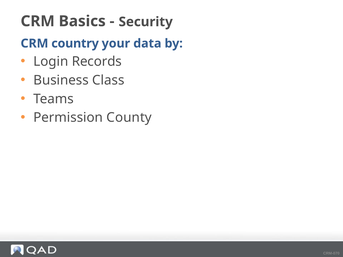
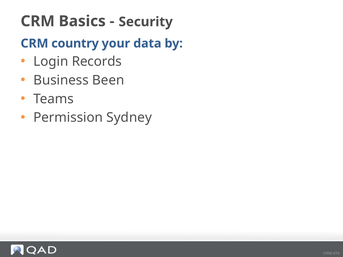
Class: Class -> Been
County: County -> Sydney
